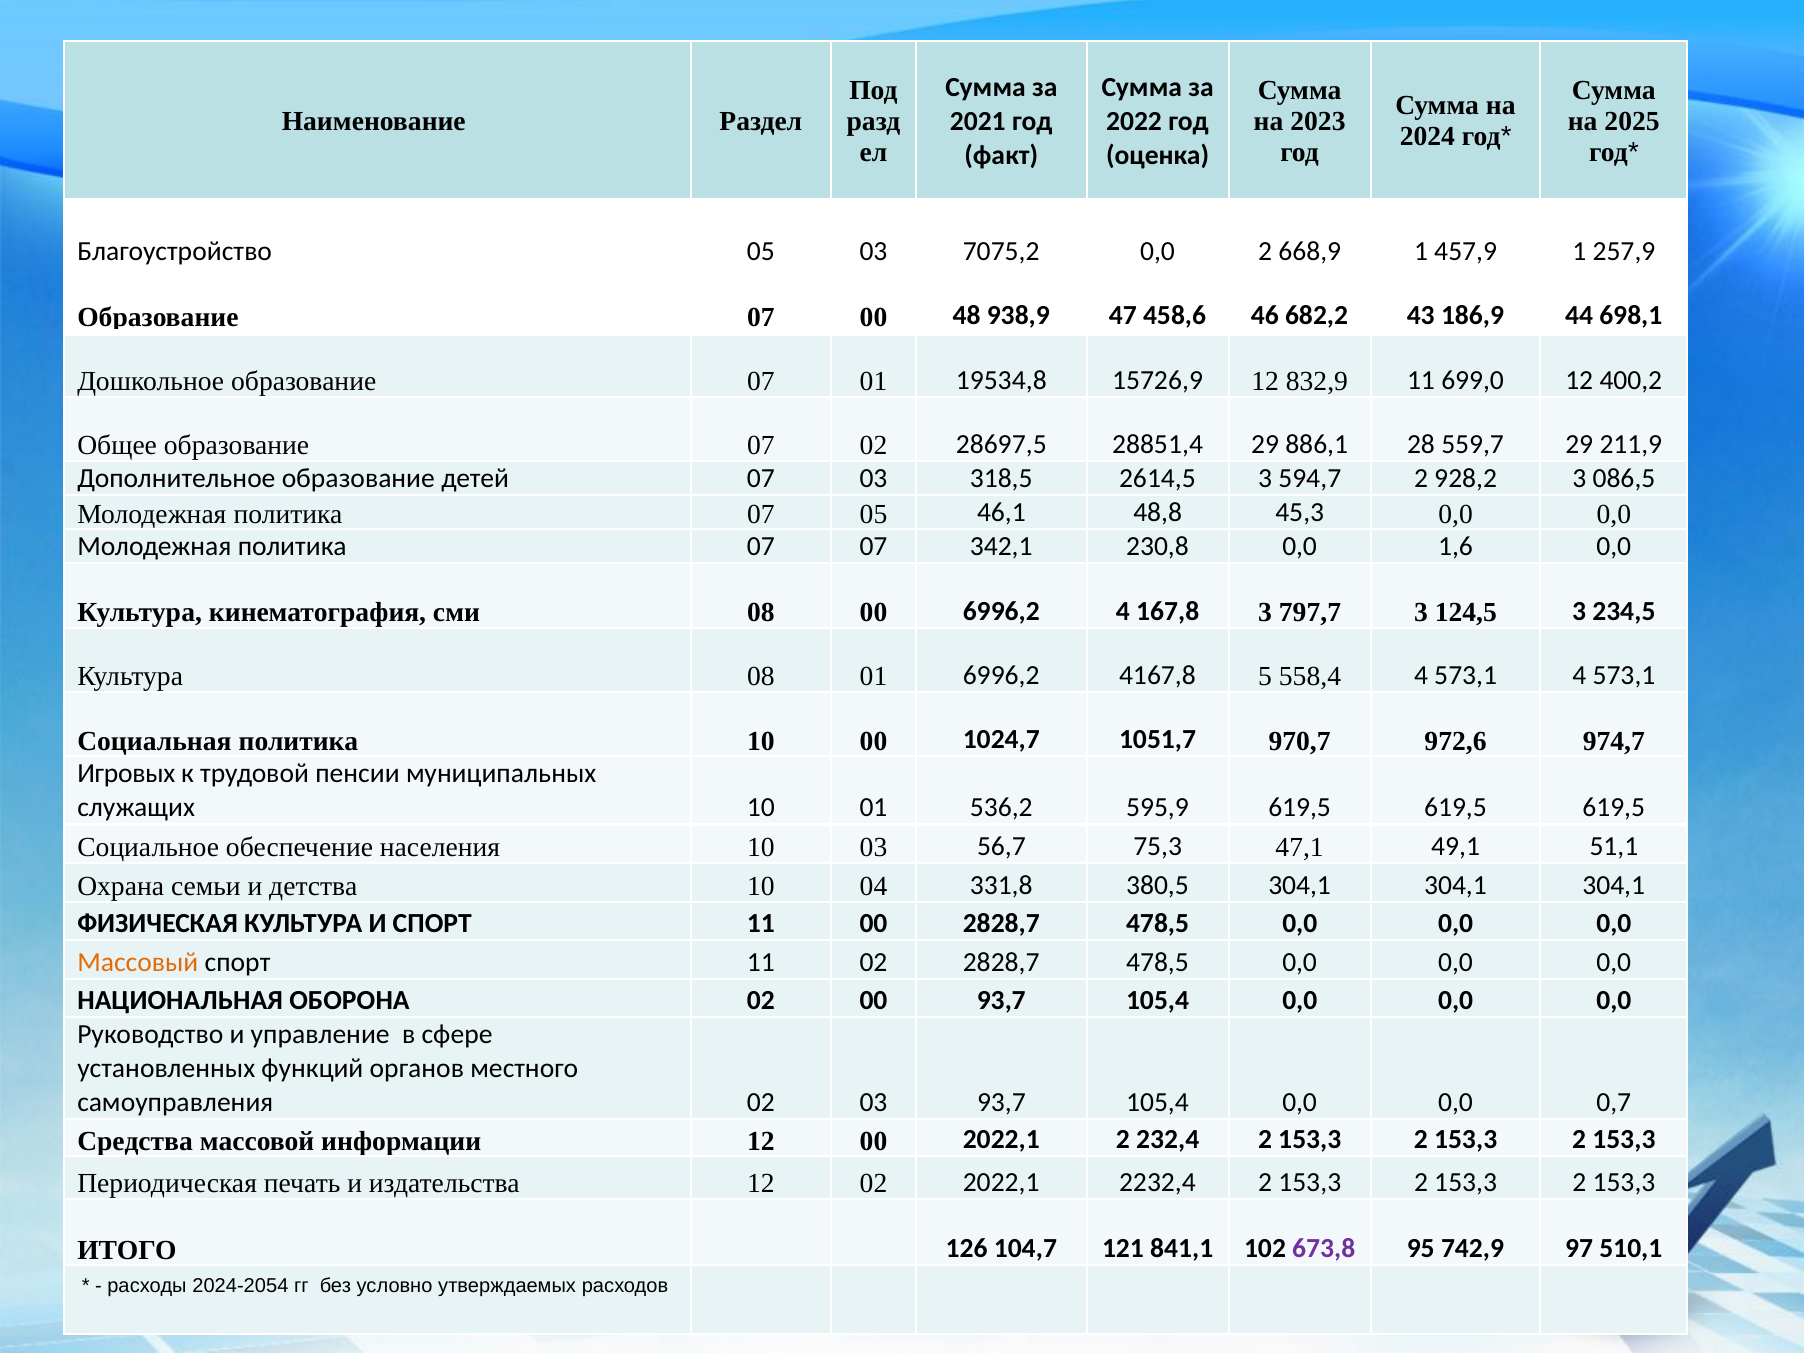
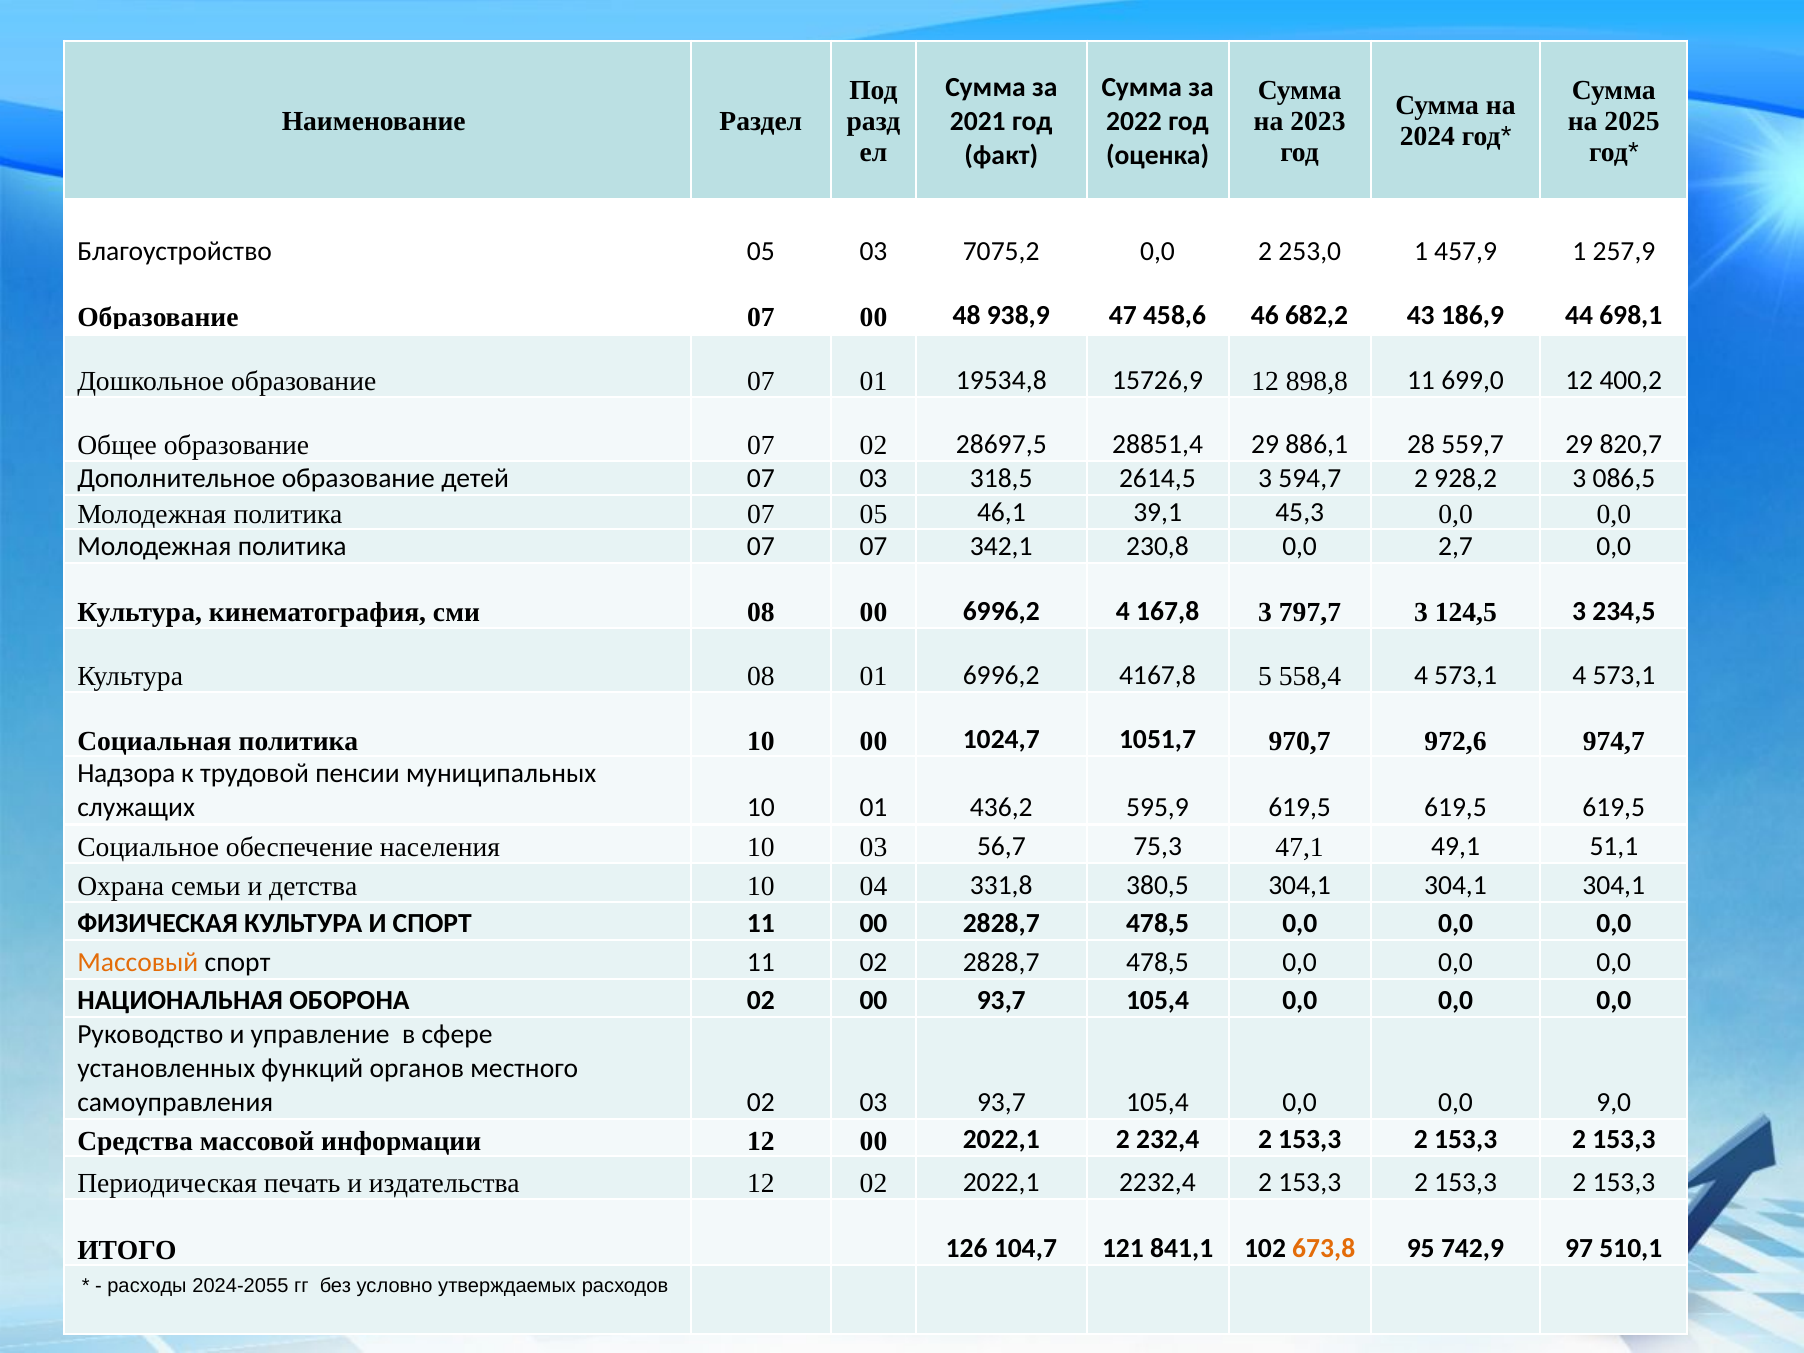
668,9: 668,9 -> 253,0
832,9: 832,9 -> 898,8
211,9: 211,9 -> 820,7
48,8: 48,8 -> 39,1
1,6: 1,6 -> 2,7
Игровых: Игровых -> Надзора
536,2: 536,2 -> 436,2
0,7: 0,7 -> 9,0
673,8 colour: purple -> orange
2024-2054: 2024-2054 -> 2024-2055
